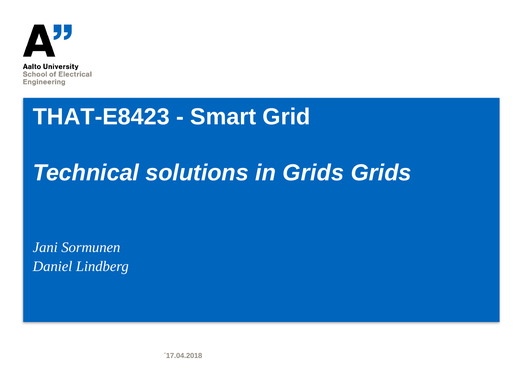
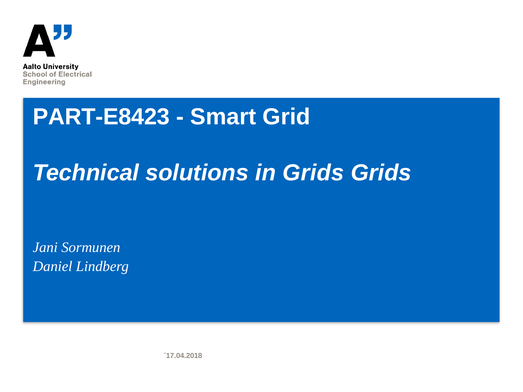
THAT-E8423: THAT-E8423 -> PART-E8423
